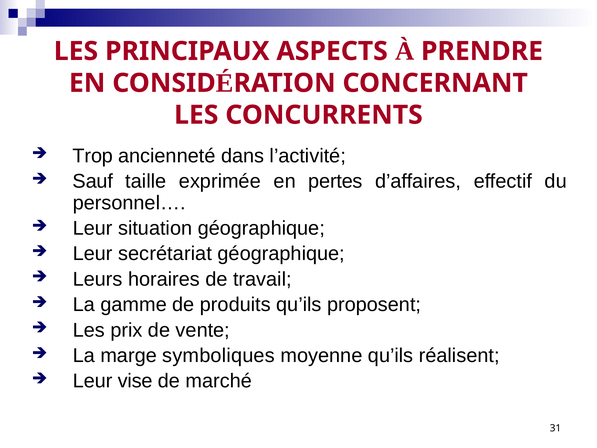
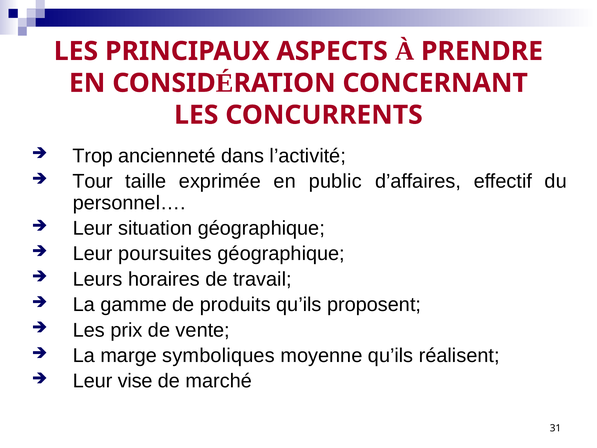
Sauf: Sauf -> Tour
pertes: pertes -> public
secrétariat: secrétariat -> poursuites
